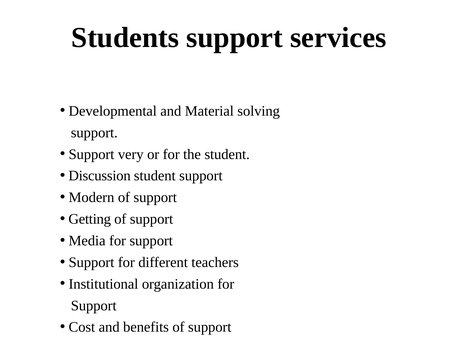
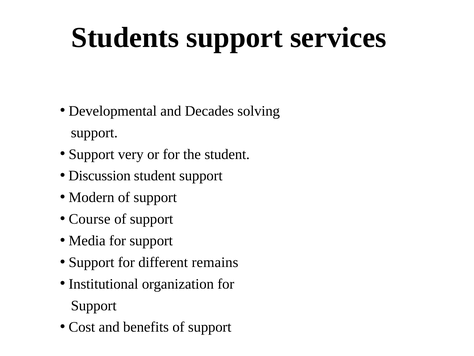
Material: Material -> Decades
Getting: Getting -> Course
teachers: teachers -> remains
